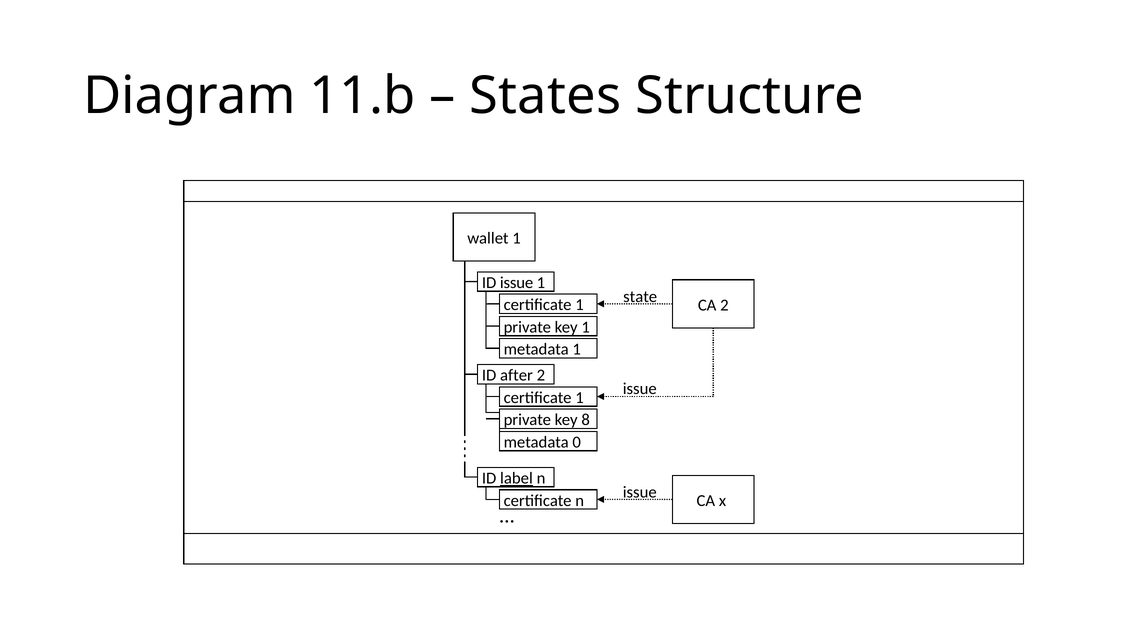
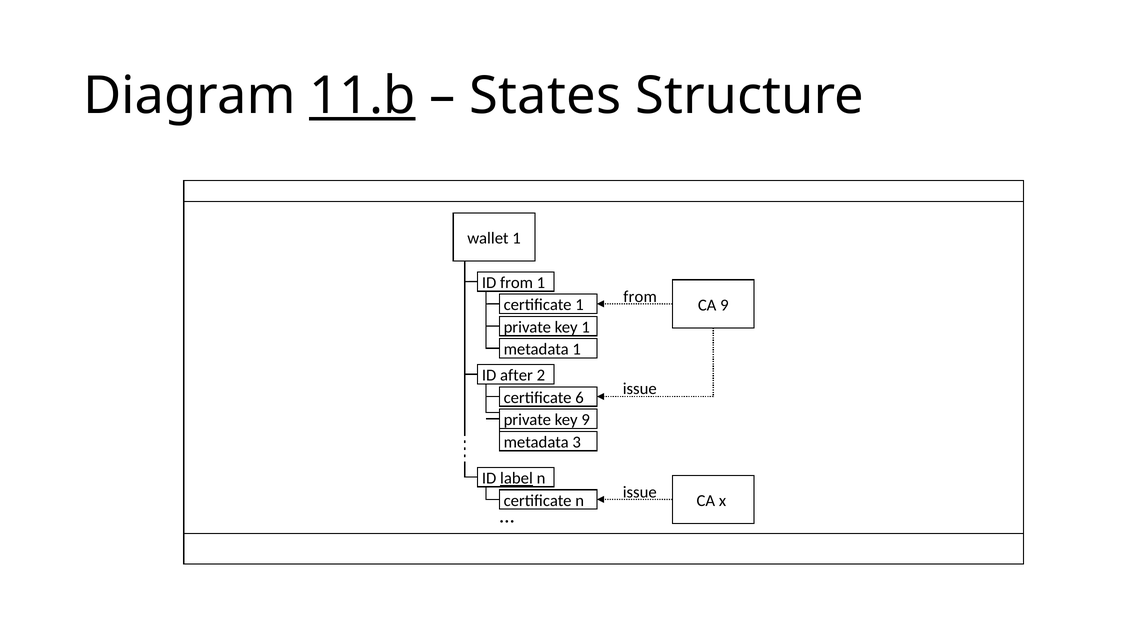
11.b underline: none -> present
ID issue: issue -> from
state at (640, 297): state -> from
CA 2: 2 -> 9
1 at (580, 398): 1 -> 6
key 8: 8 -> 9
0: 0 -> 3
